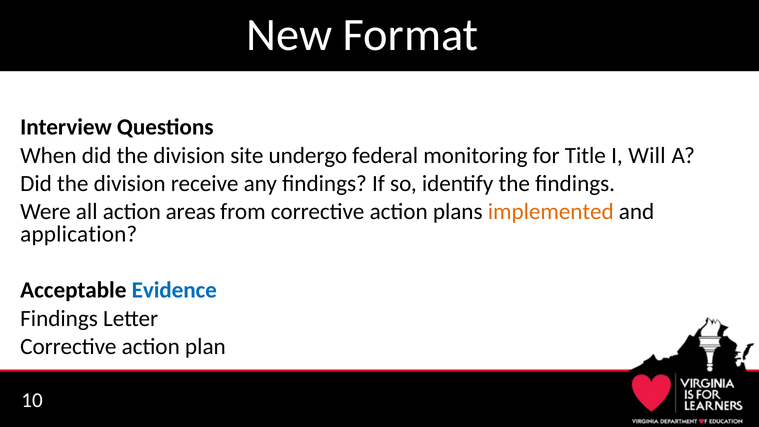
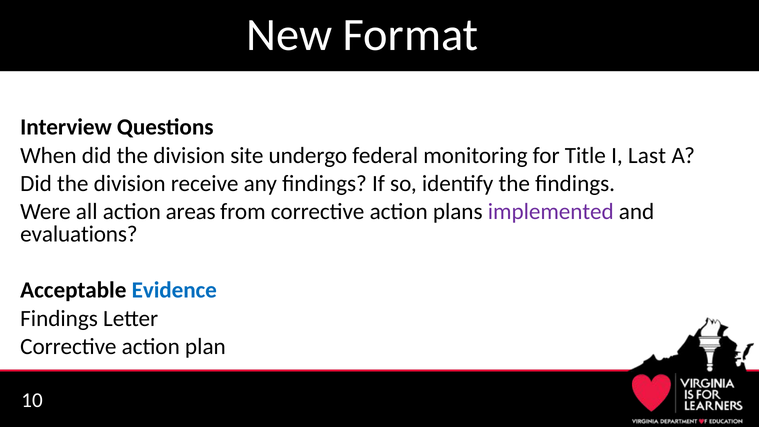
Will: Will -> Last
implemented colour: orange -> purple
application: application -> evaluations
